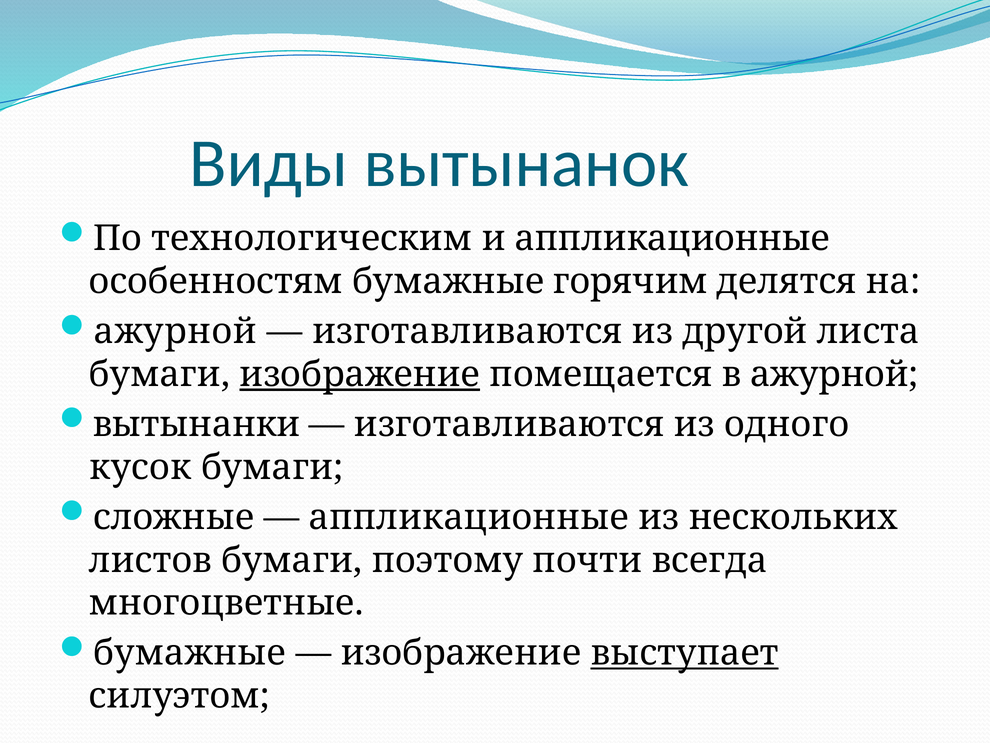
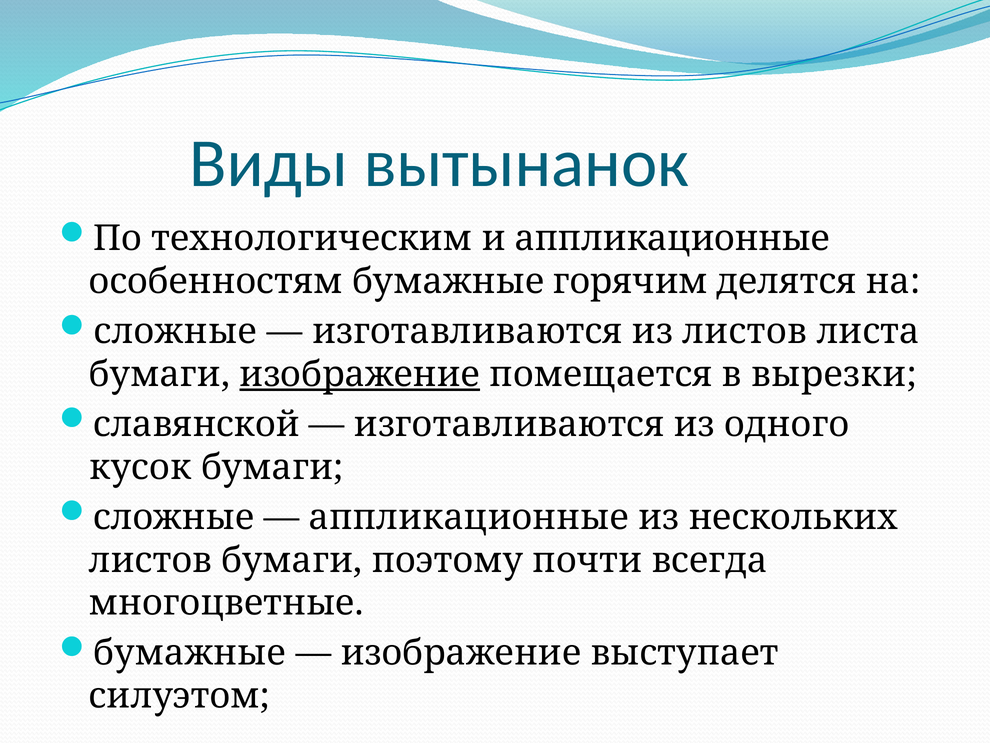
ажурной at (175, 331): ажурной -> сложные
из другой: другой -> листов
в ажурной: ажурной -> вырезки
вытынанки: вытынанки -> славянской
выступает underline: present -> none
